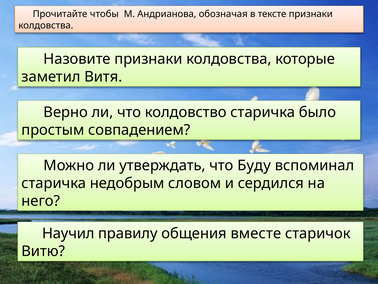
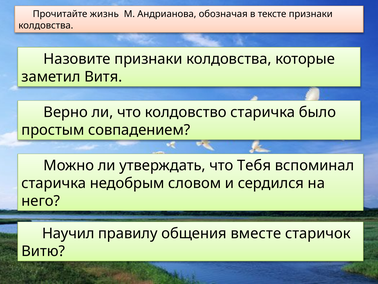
чтобы: чтобы -> жизнь
Буду: Буду -> Тебя
